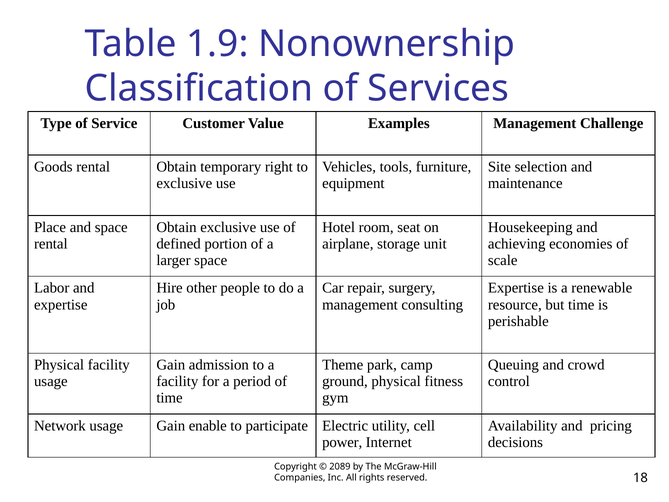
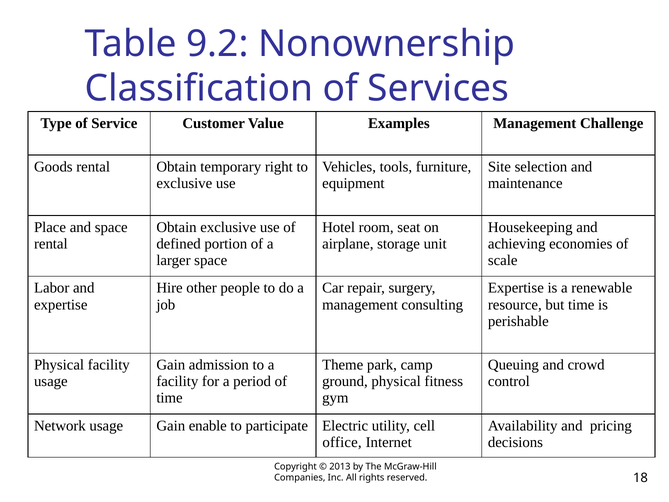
1.9: 1.9 -> 9.2
power: power -> office
2089: 2089 -> 2013
